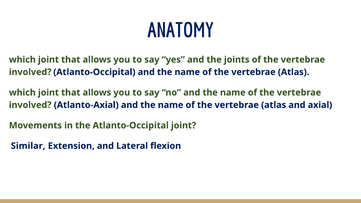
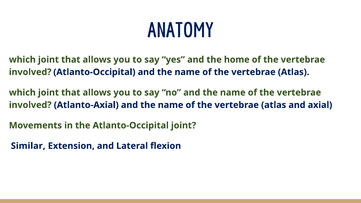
joints: joints -> home
